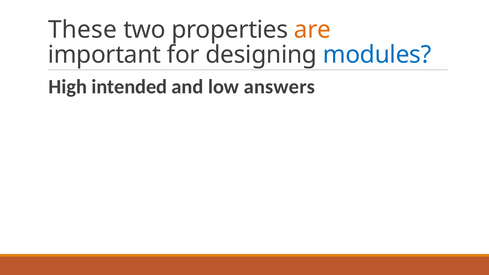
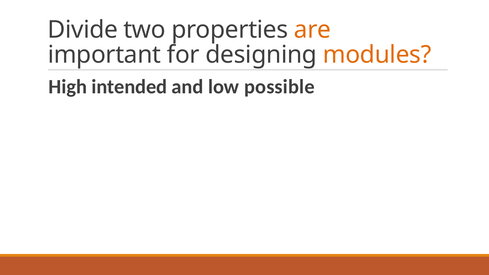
These: These -> Divide
modules colour: blue -> orange
answers: answers -> possible
